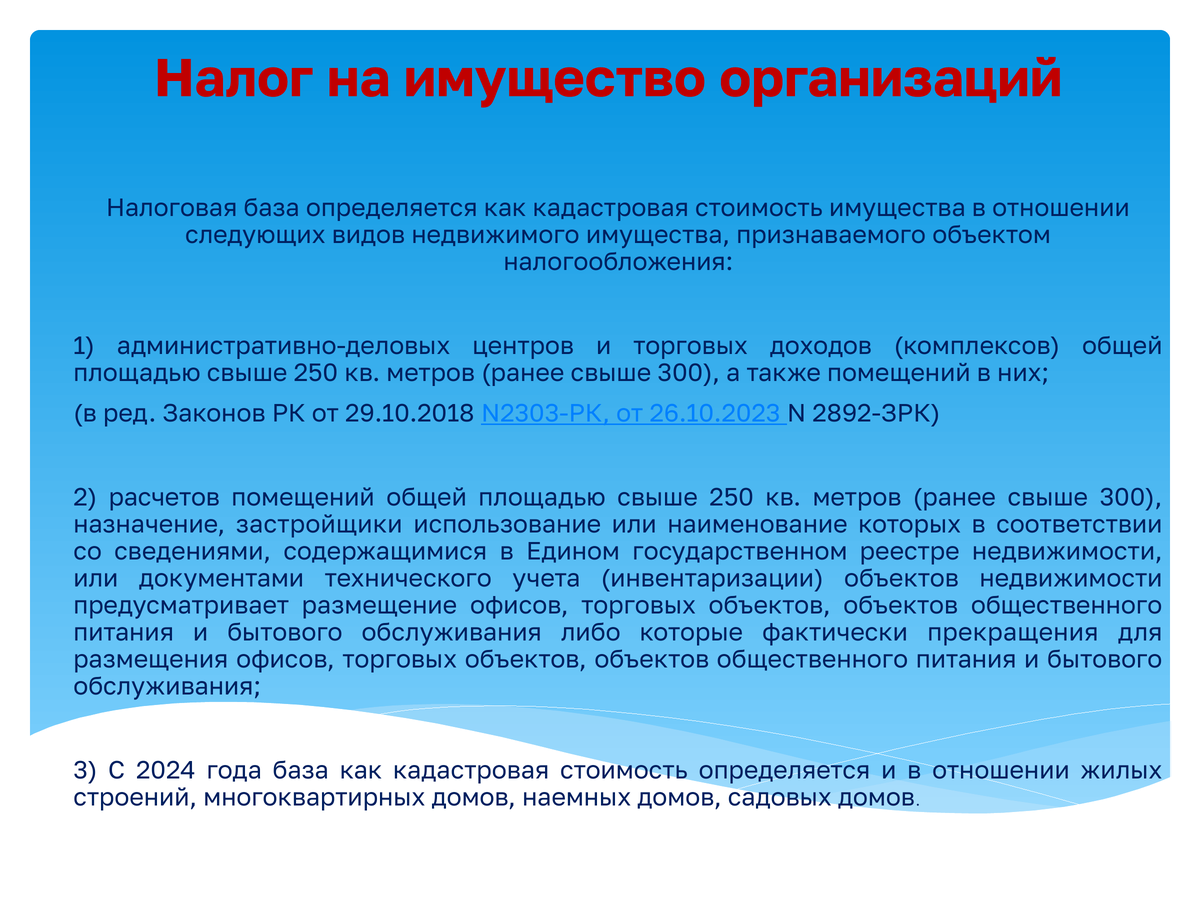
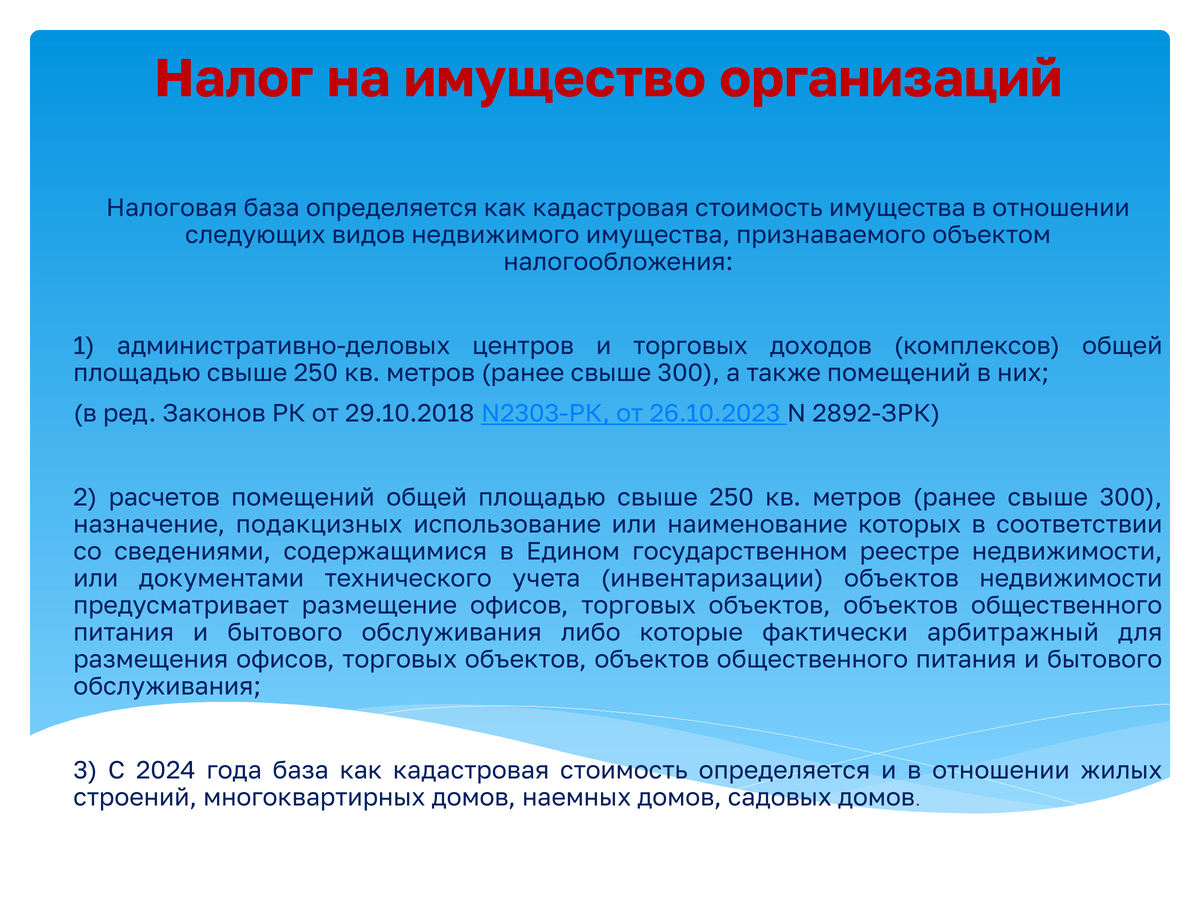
застройщики: застройщики -> подакцизных
прекращения: прекращения -> арбитражный
